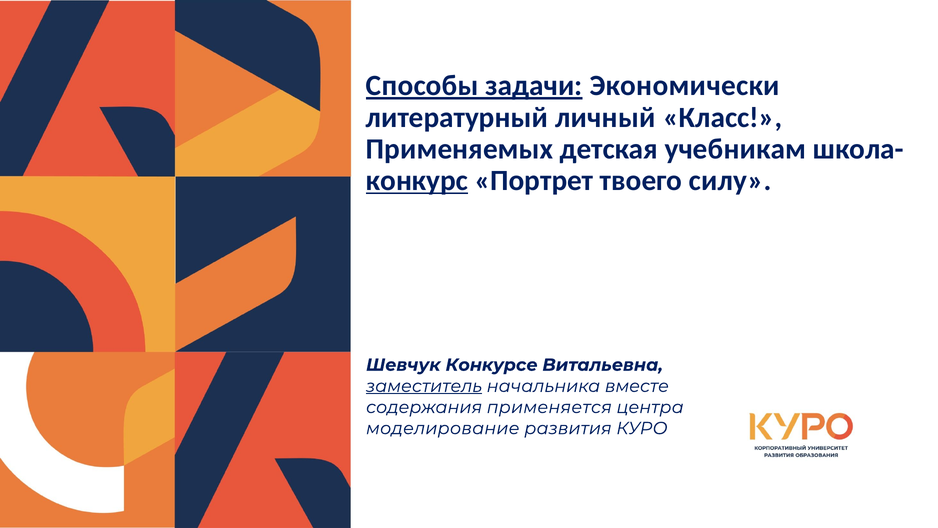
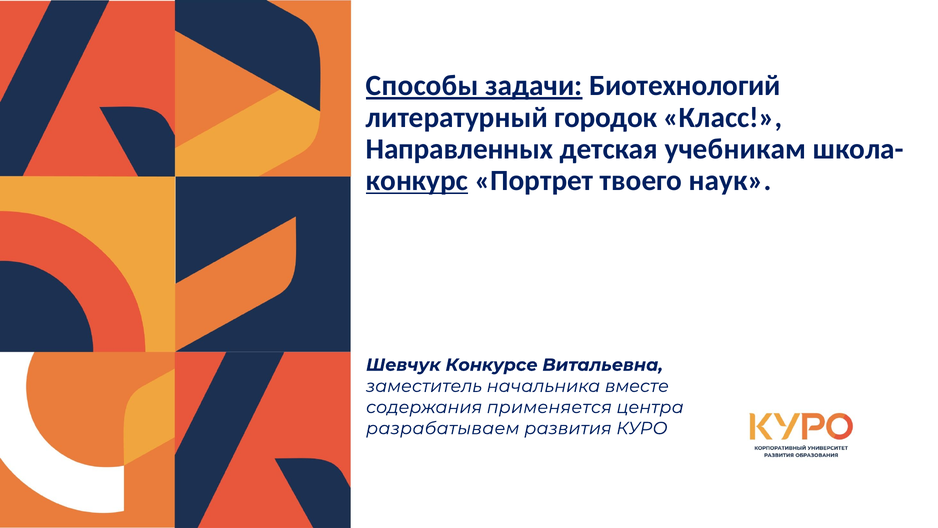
Экономически: Экономически -> Биотехнологий
личный: личный -> городок
Применяемых: Применяемых -> Направленных
силу: силу -> наук
заместитель underline: present -> none
моделирование: моделирование -> разрабатываем
